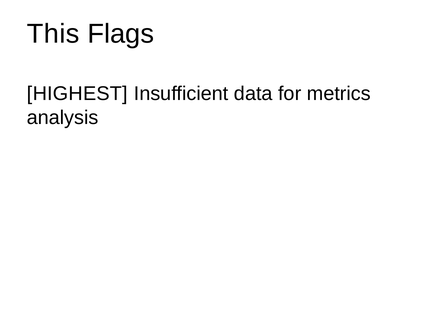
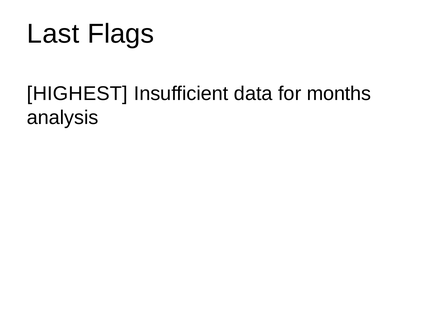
This: This -> Last
metrics: metrics -> months
